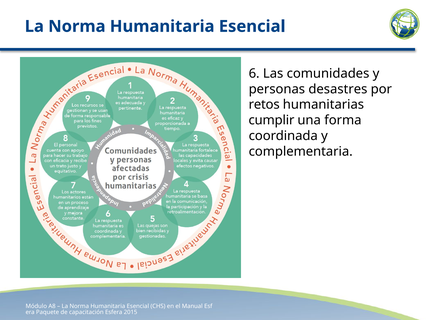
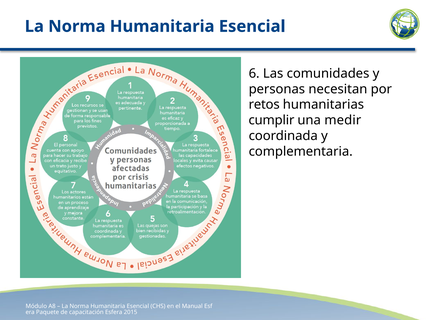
desastres: desastres -> necesitan
forma: forma -> medir
